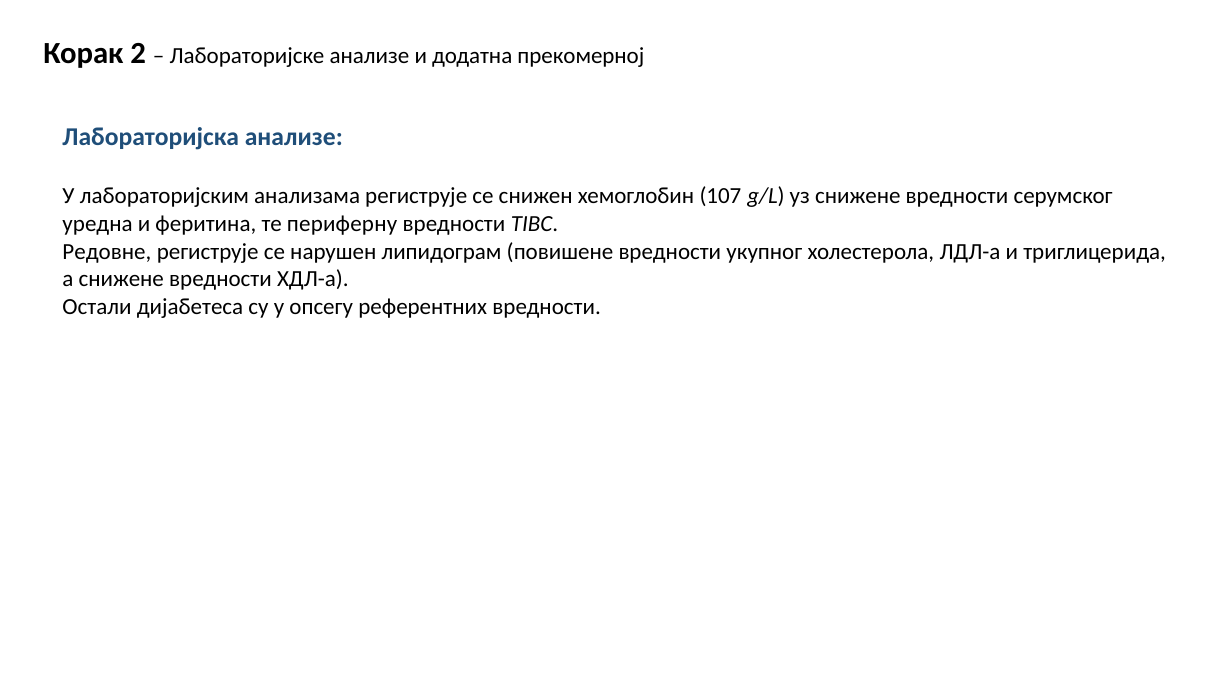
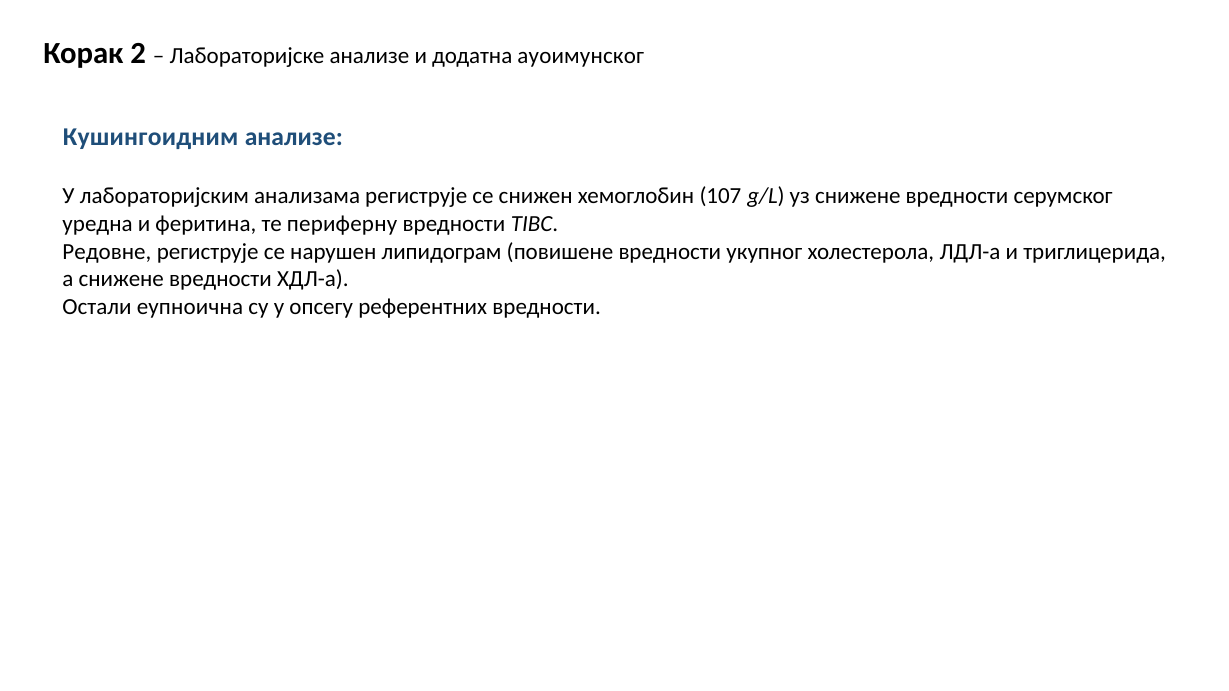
прекомерној: прекомерној -> ауоимунског
Лабораторијска: Лабораторијска -> Кушингоидним
дијабетеса: дијабетеса -> еупноична
